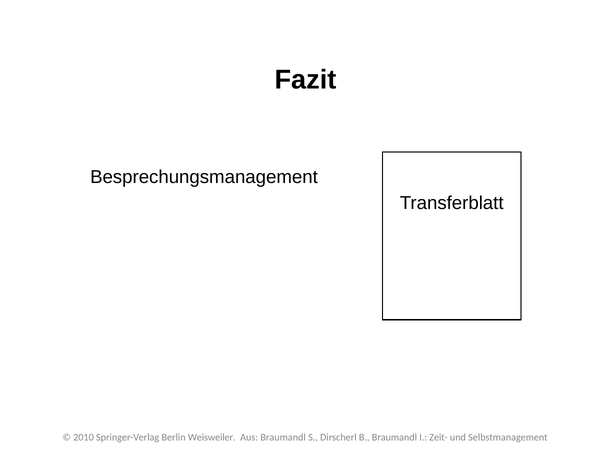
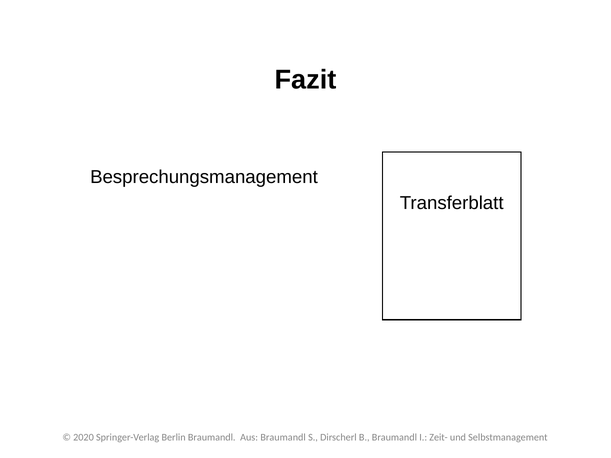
2010: 2010 -> 2020
Berlin Weisweiler: Weisweiler -> Braumandl
